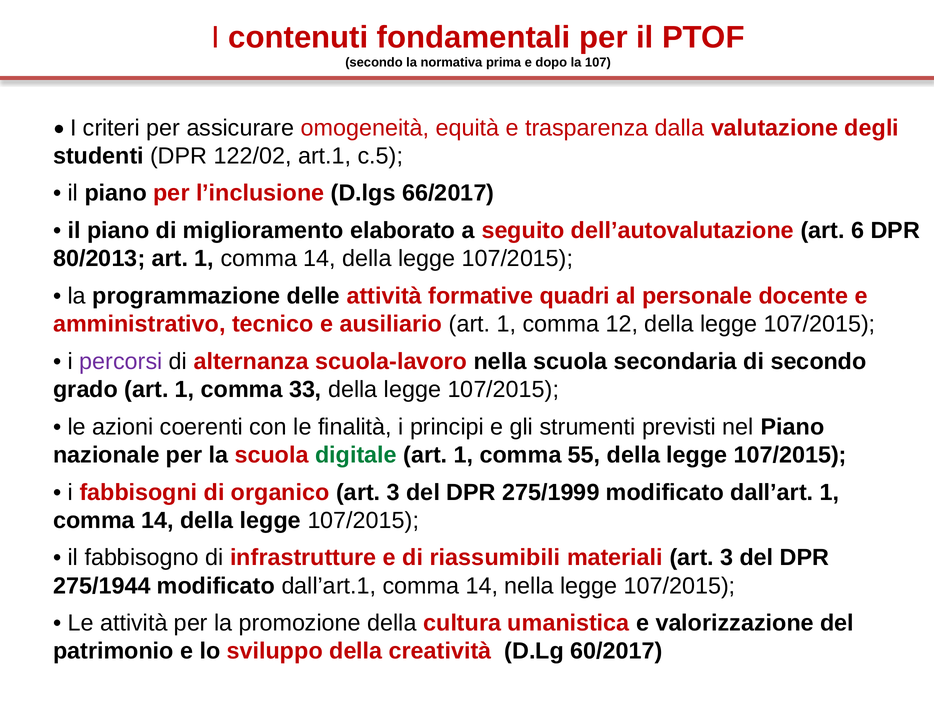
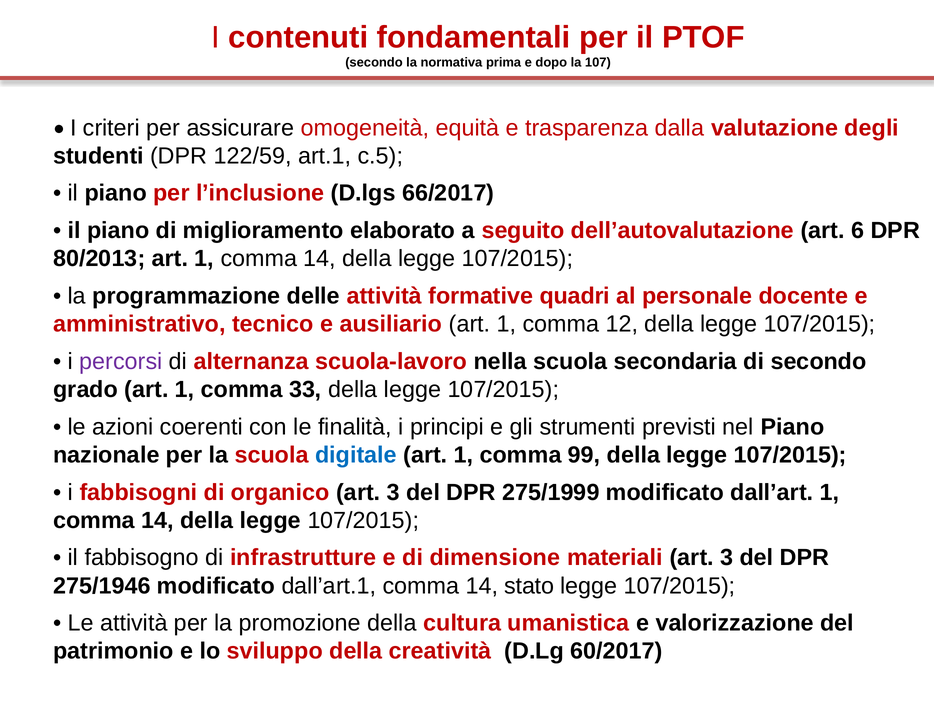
122/02: 122/02 -> 122/59
digitale colour: green -> blue
55: 55 -> 99
riassumibili: riassumibili -> dimensione
275/1944: 275/1944 -> 275/1946
14 nella: nella -> stato
